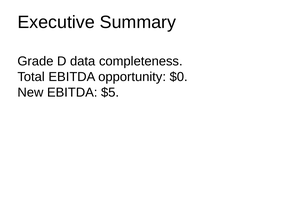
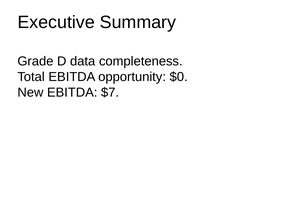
$5: $5 -> $7
